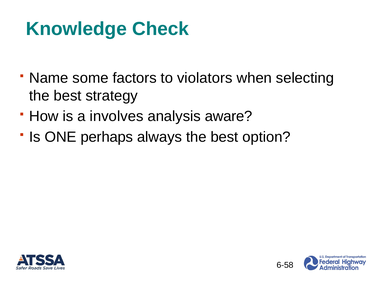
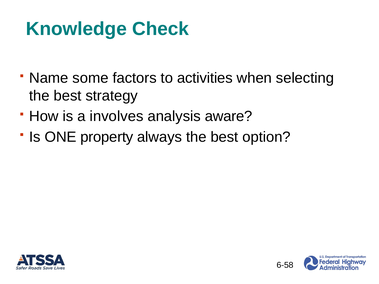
violators: violators -> activities
perhaps: perhaps -> property
